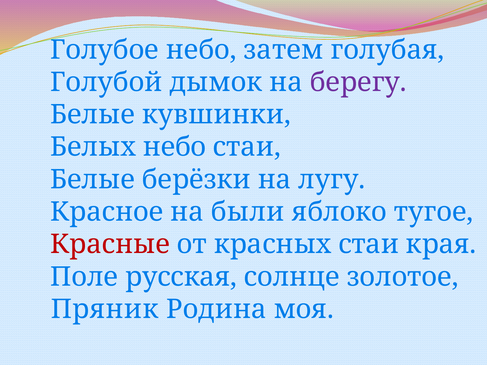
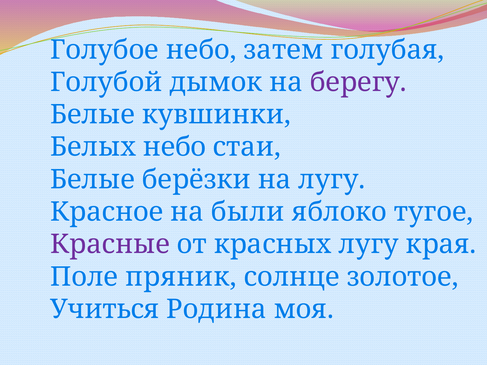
Красные colour: red -> purple
красных стаи: стаи -> лугу
русская: русская -> пряник
Пряник: Пряник -> Учиться
